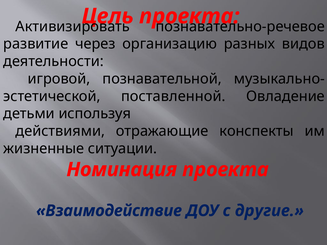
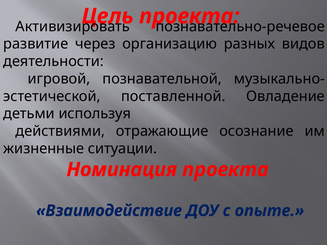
конспекты: конспекты -> осознание
другие: другие -> опыте
